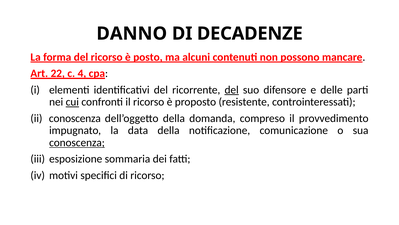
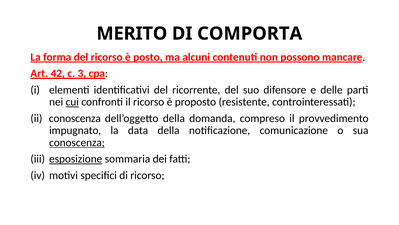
DANNO: DANNO -> MERITO
DECADENZE: DECADENZE -> COMPORTA
22: 22 -> 42
4: 4 -> 3
del at (232, 90) underline: present -> none
esposizione underline: none -> present
